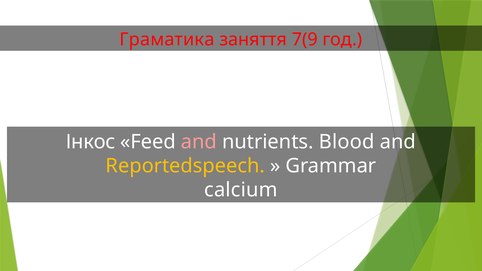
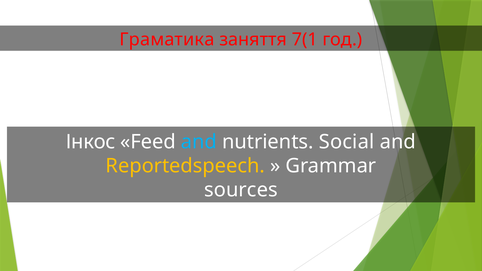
7(9: 7(9 -> 7(1
and at (199, 142) colour: pink -> light blue
Blood: Blood -> Social
calcium: calcium -> sources
